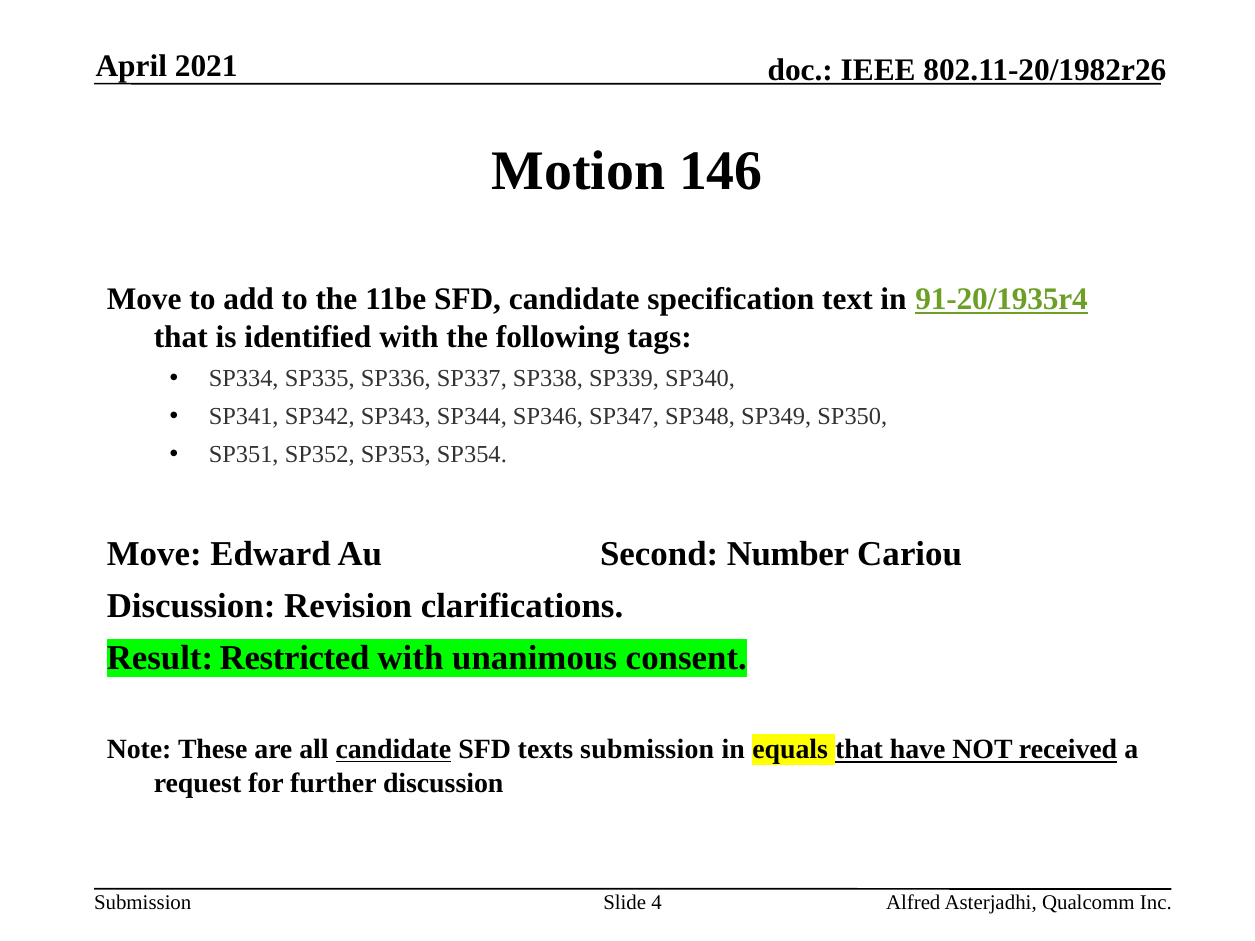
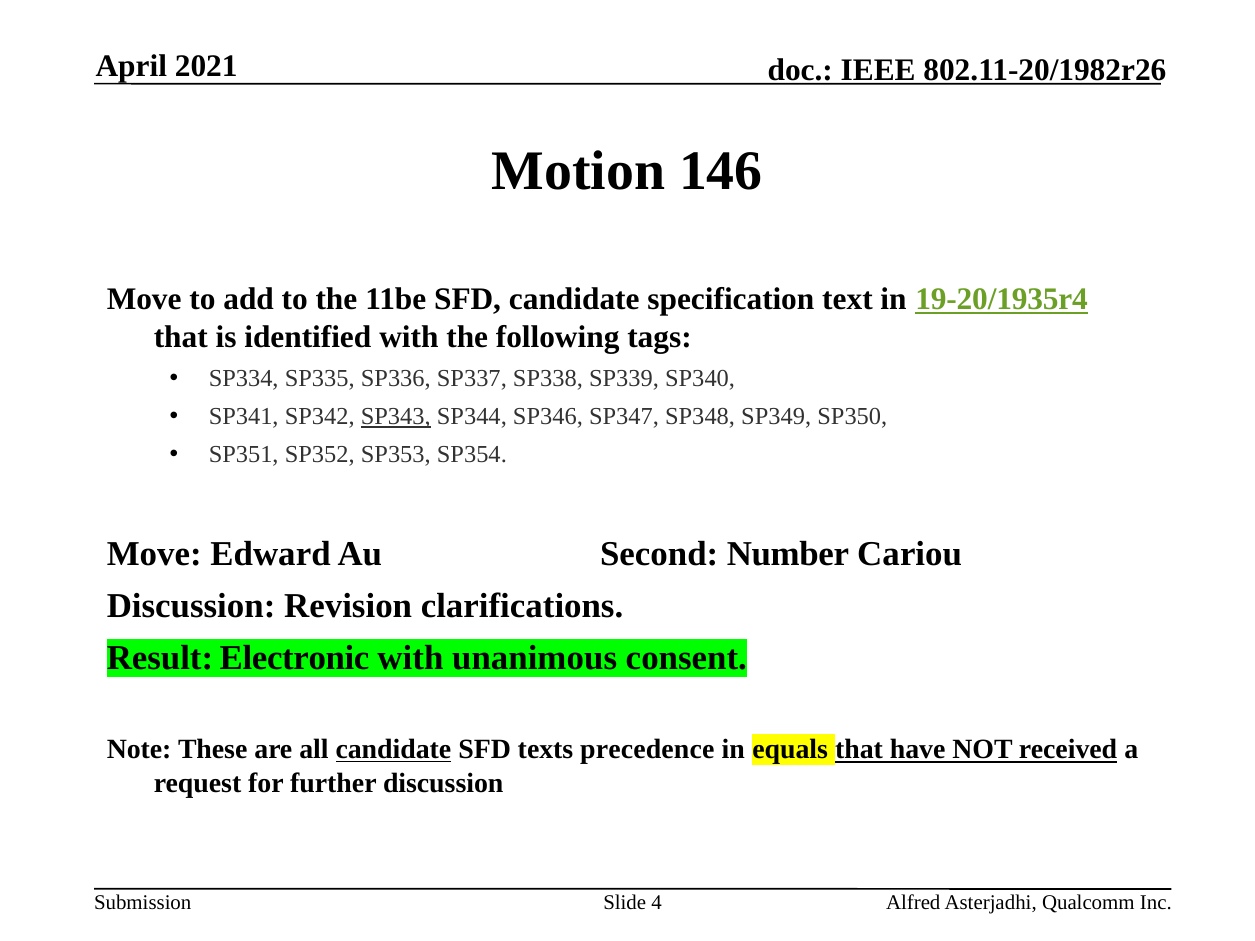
91-20/1935r4: 91-20/1935r4 -> 19-20/1935r4
SP343 underline: none -> present
Restricted: Restricted -> Electronic
texts submission: submission -> precedence
